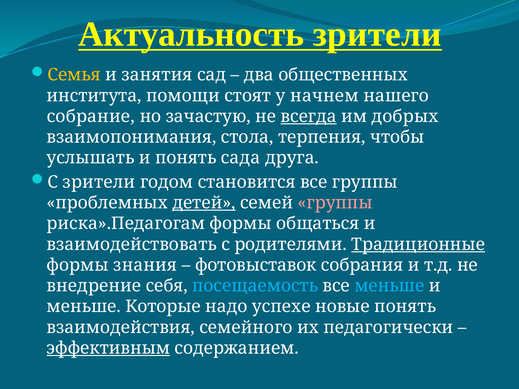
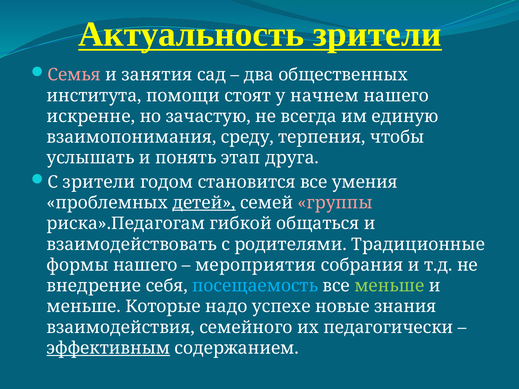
Семья colour: yellow -> pink
собрание: собрание -> искренне
всегда underline: present -> none
добрых: добрых -> единую
стола: стола -> среду
сада: сада -> этап
все группы: группы -> умения
риска».Педагогам формы: формы -> гибкой
Традиционные underline: present -> none
формы знания: знания -> нашего
фотовыставок: фотовыставок -> мероприятия
меньше at (389, 286) colour: light blue -> light green
новые понять: понять -> знания
